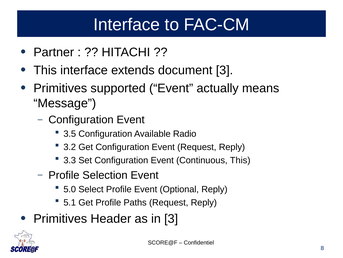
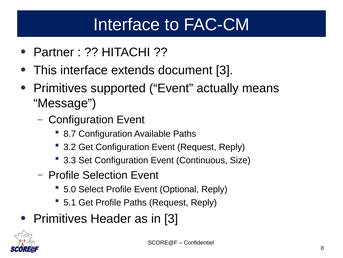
3.5: 3.5 -> 8.7
Available Radio: Radio -> Paths
Continuous This: This -> Size
